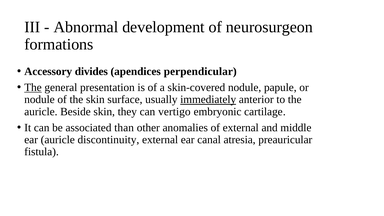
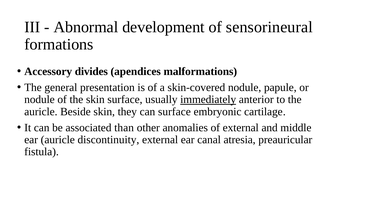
neurosurgeon: neurosurgeon -> sensorineural
perpendicular: perpendicular -> malformations
The at (33, 87) underline: present -> none
can vertigo: vertigo -> surface
